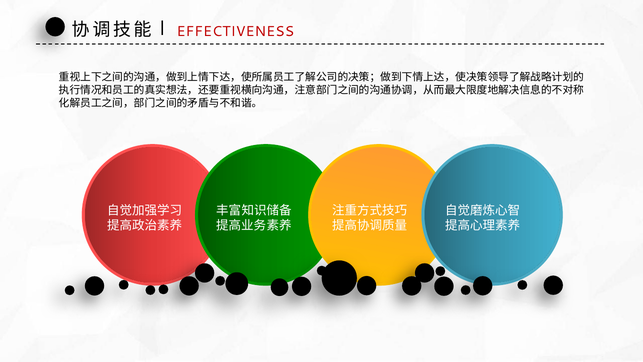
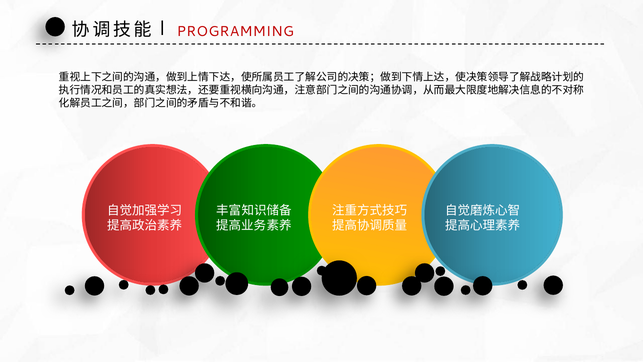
EFFECTIVENESS: EFFECTIVENESS -> PROGRAMMING
